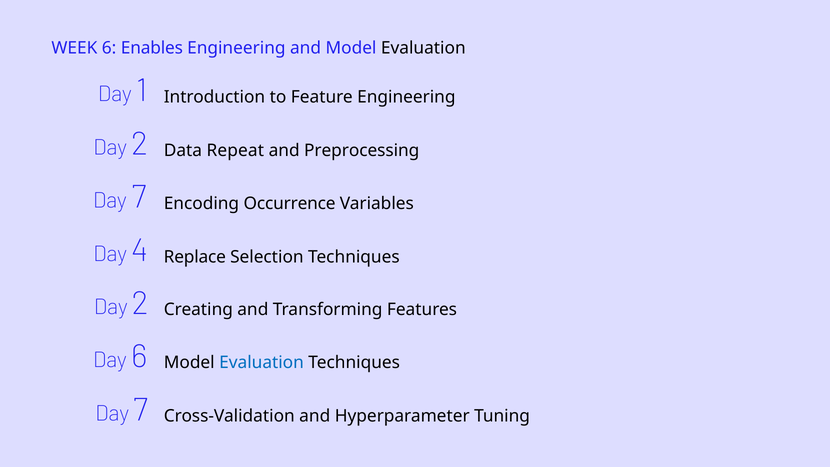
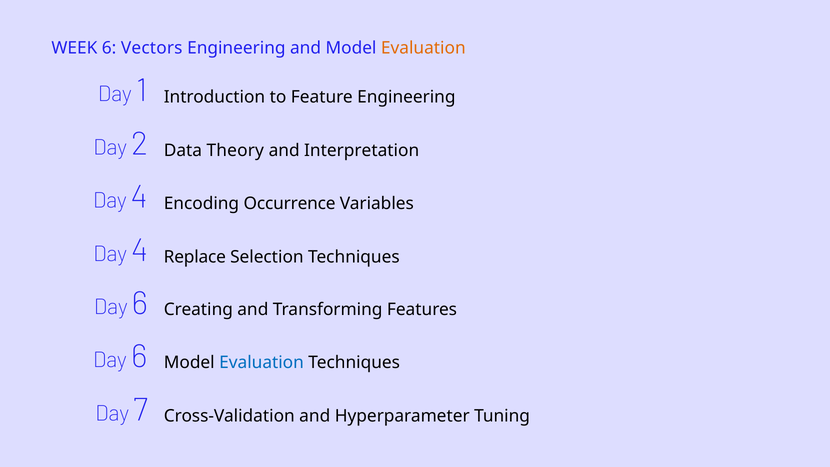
Enables: Enables -> Vectors
Evaluation at (423, 48) colour: black -> orange
Repeat: Repeat -> Theory
Preprocessing: Preprocessing -> Interpretation
7 at (139, 197): 7 -> 4
2 at (140, 303): 2 -> 6
